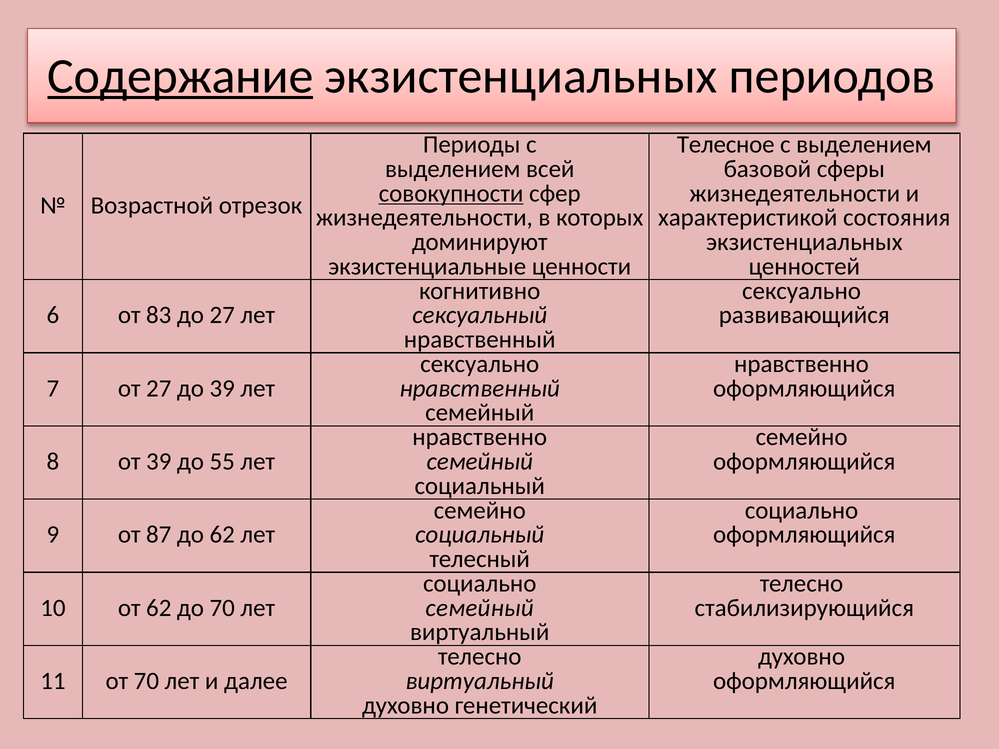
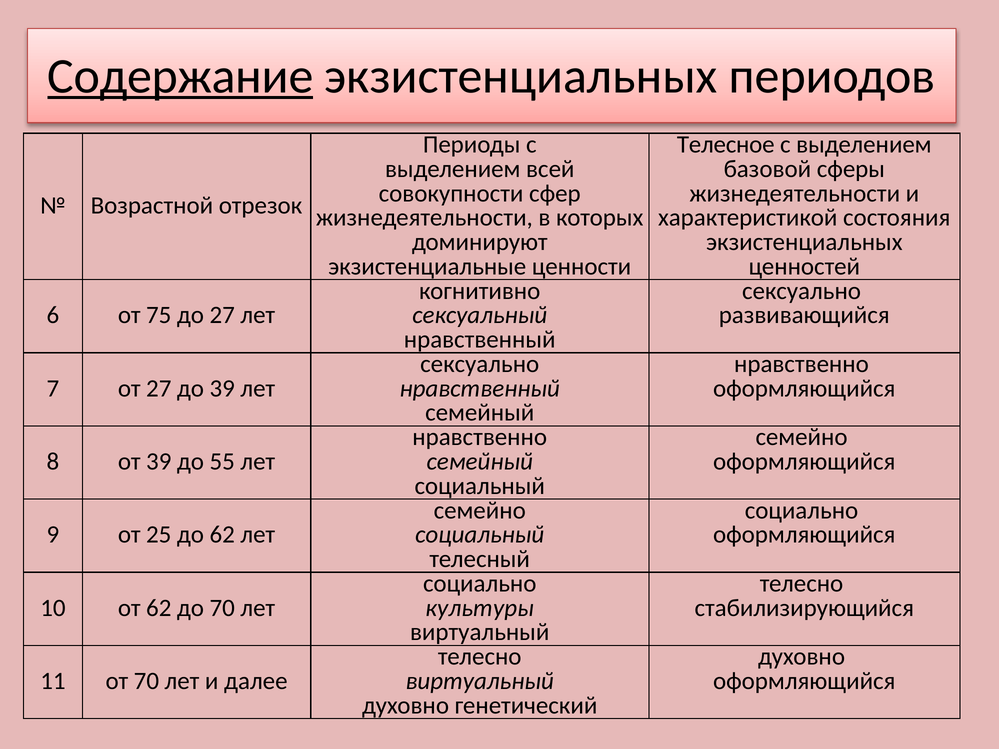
совокупности underline: present -> none
83: 83 -> 75
87: 87 -> 25
семейный at (480, 608): семейный -> культуры
